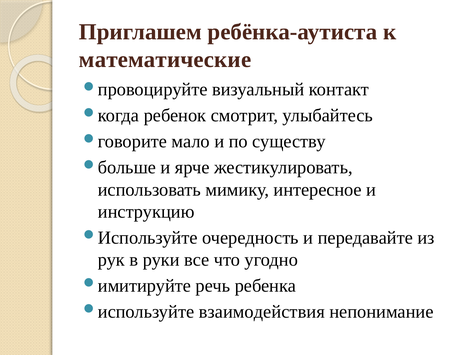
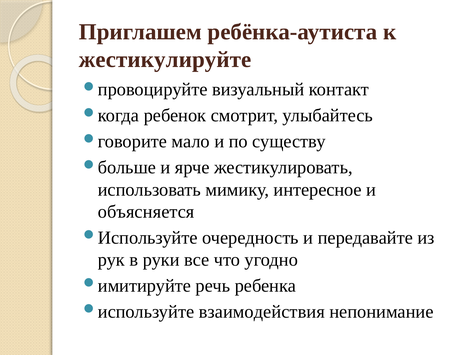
математические: математические -> жестикулируйте
инструкцию: инструкцию -> объясняется
